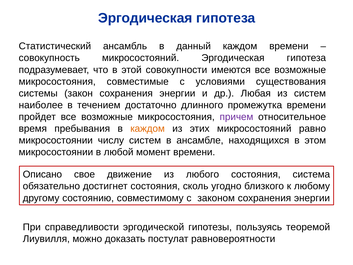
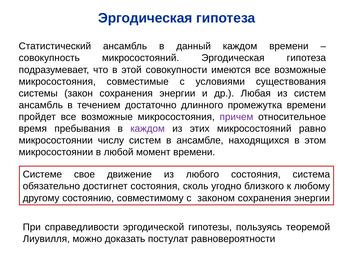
наиболее at (41, 105): наиболее -> ансамбль
каждом at (148, 129) colour: orange -> purple
Описано: Описано -> Системе
